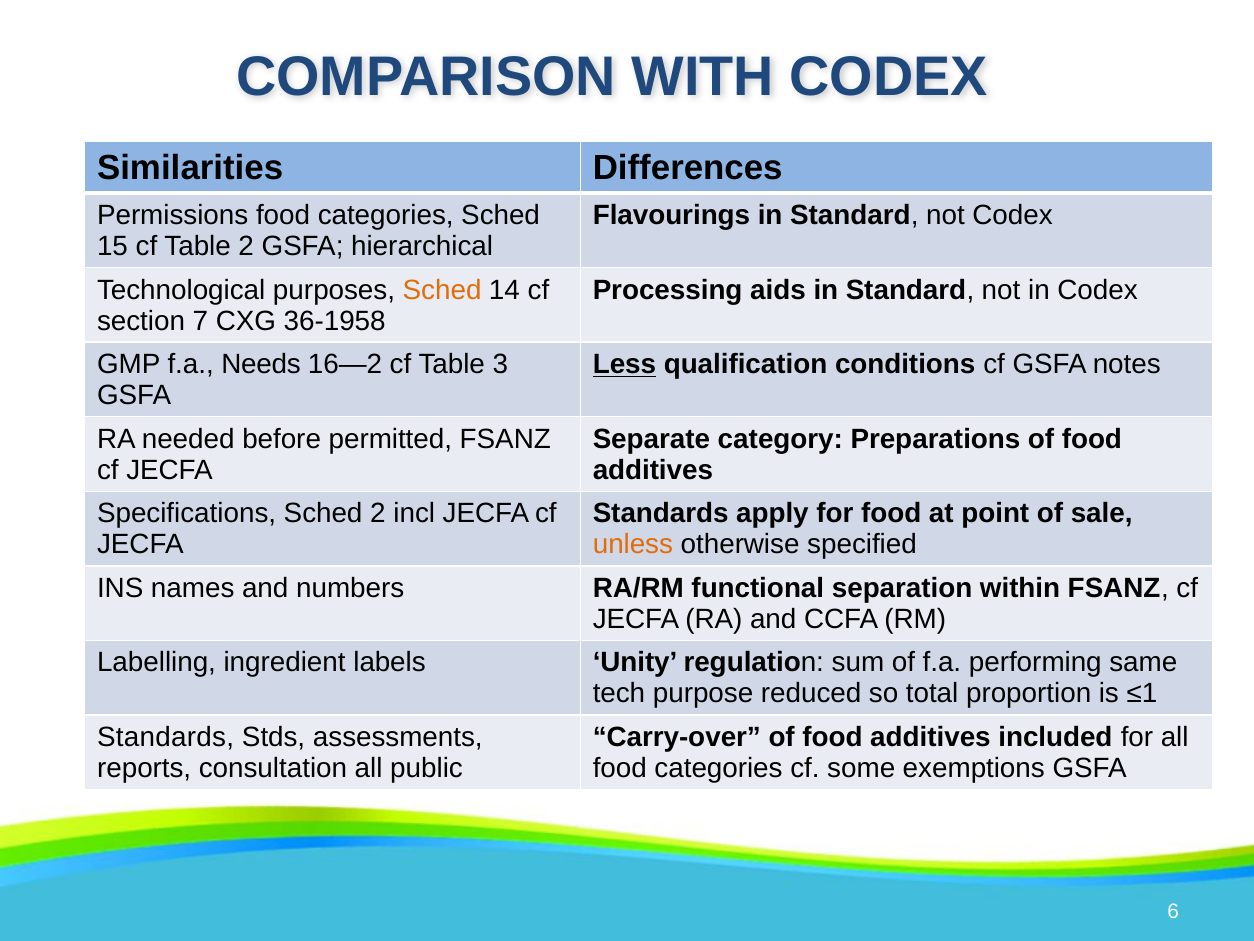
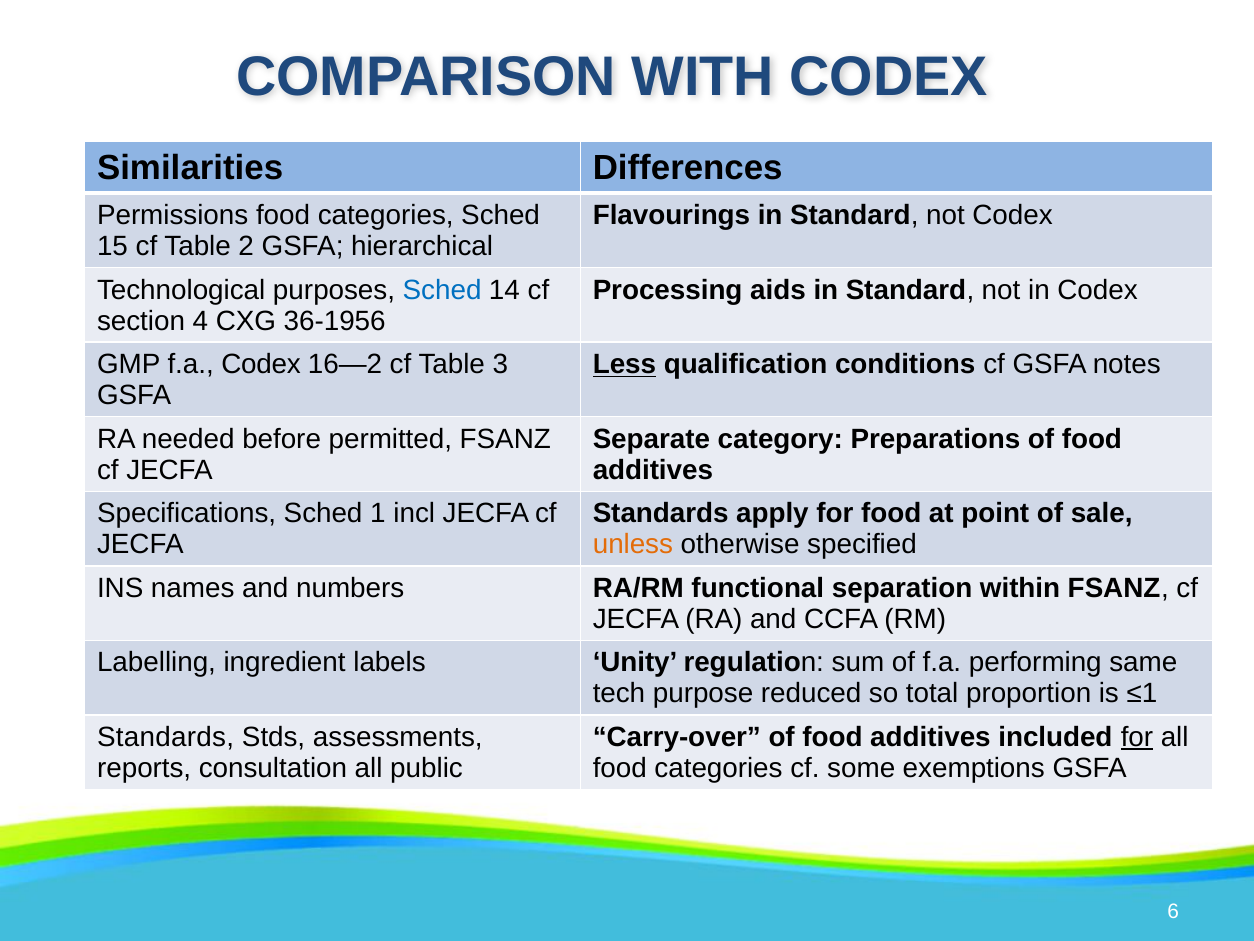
Sched at (442, 290) colour: orange -> blue
7: 7 -> 4
36-1958: 36-1958 -> 36-1956
f.a Needs: Needs -> Codex
Sched 2: 2 -> 1
for at (1137, 737) underline: none -> present
